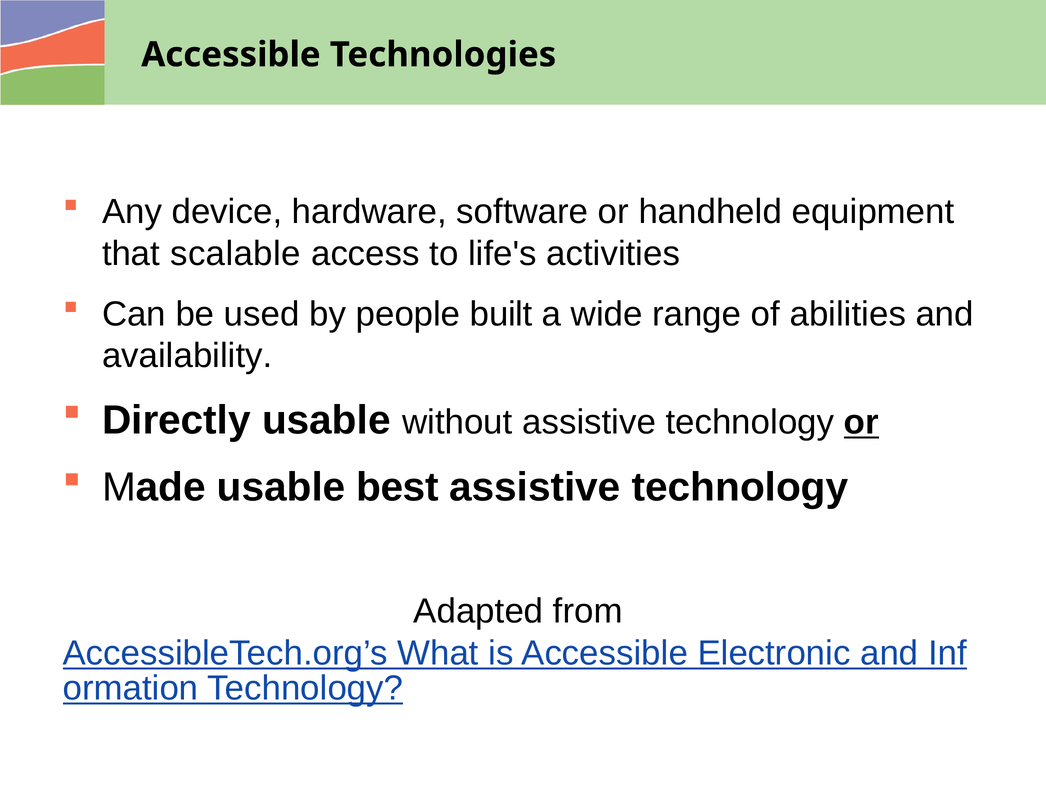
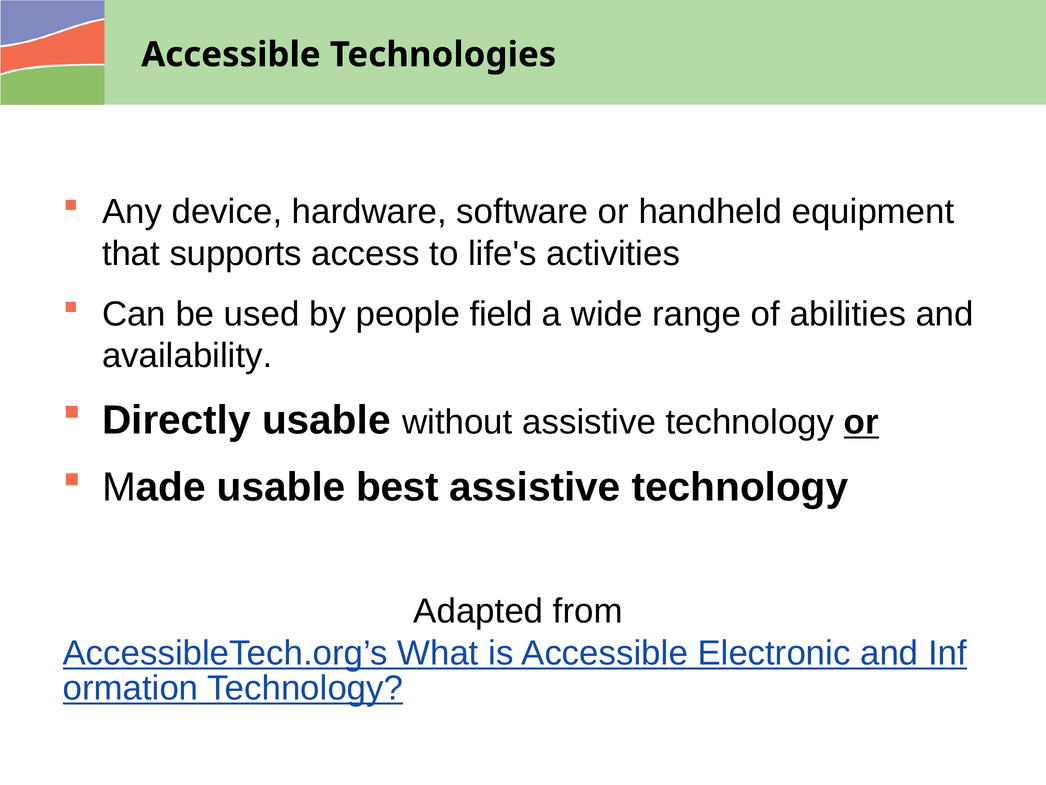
scalable: scalable -> supports
built: built -> field
